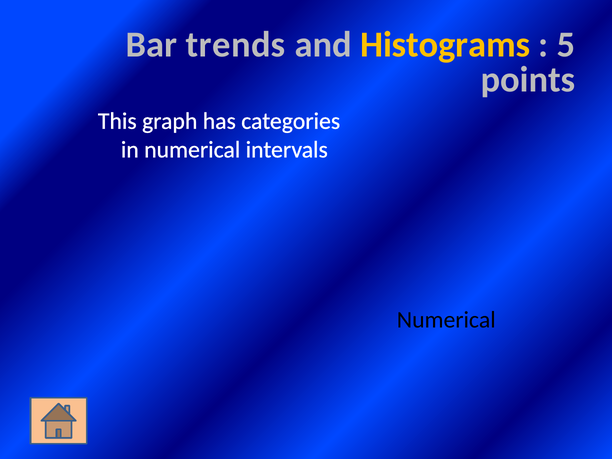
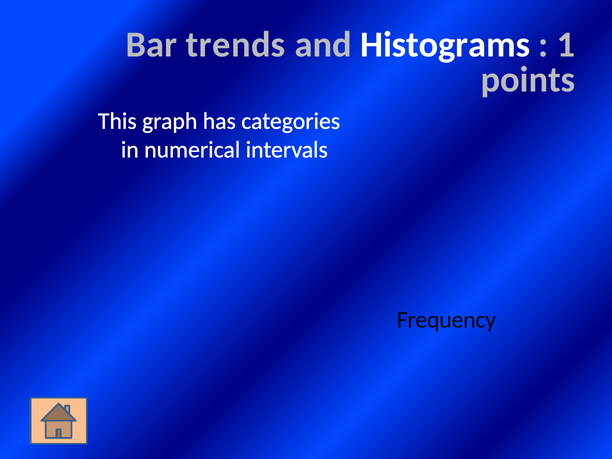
Histograms colour: yellow -> white
5: 5 -> 1
Numerical at (446, 320): Numerical -> Frequency
